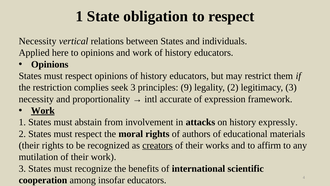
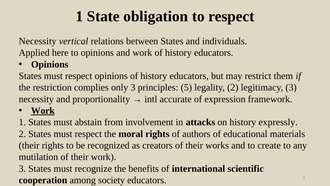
seek: seek -> only
9: 9 -> 5
creators underline: present -> none
affirm: affirm -> create
insofar: insofar -> society
